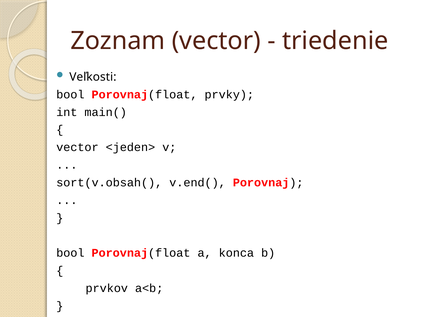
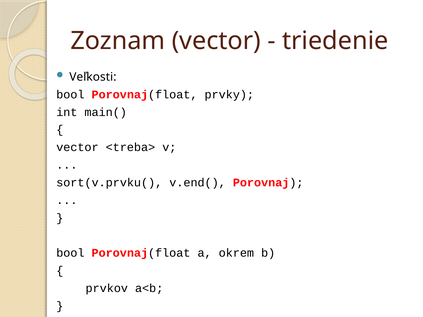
<jeden>: <jeden> -> <treba>
sort(v.obsah(: sort(v.obsah( -> sort(v.prvku(
konca: konca -> okrem
